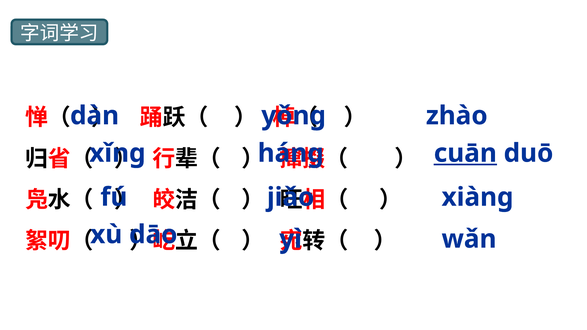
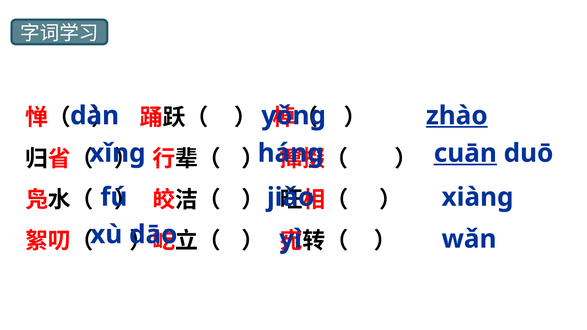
zhào underline: none -> present
